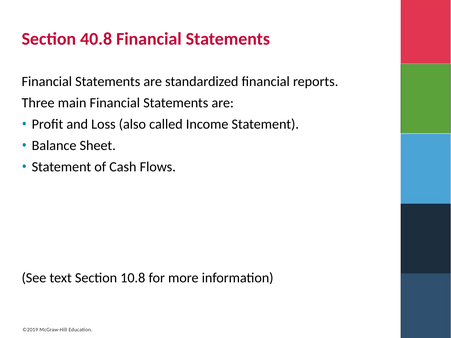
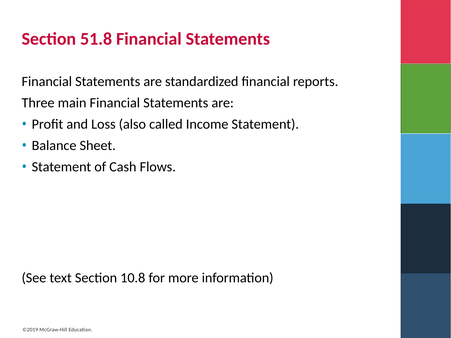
40.8: 40.8 -> 51.8
